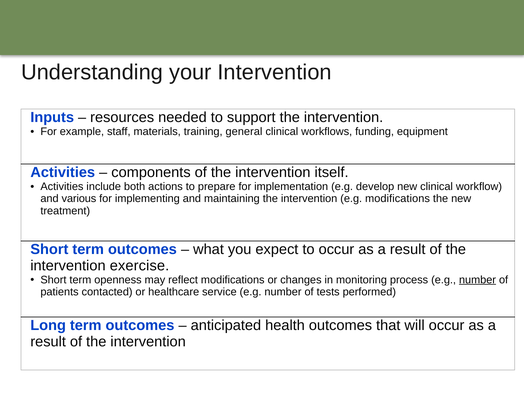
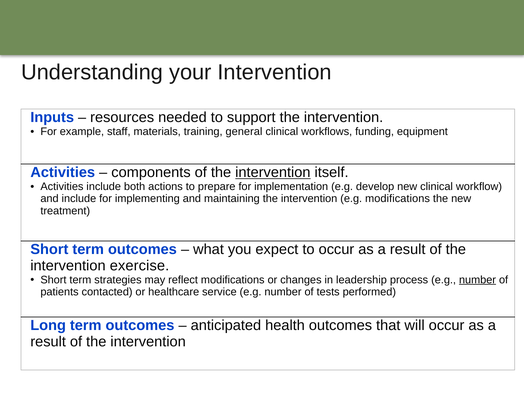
intervention at (273, 172) underline: none -> present
and various: various -> include
openness: openness -> strategies
monitoring: monitoring -> leadership
